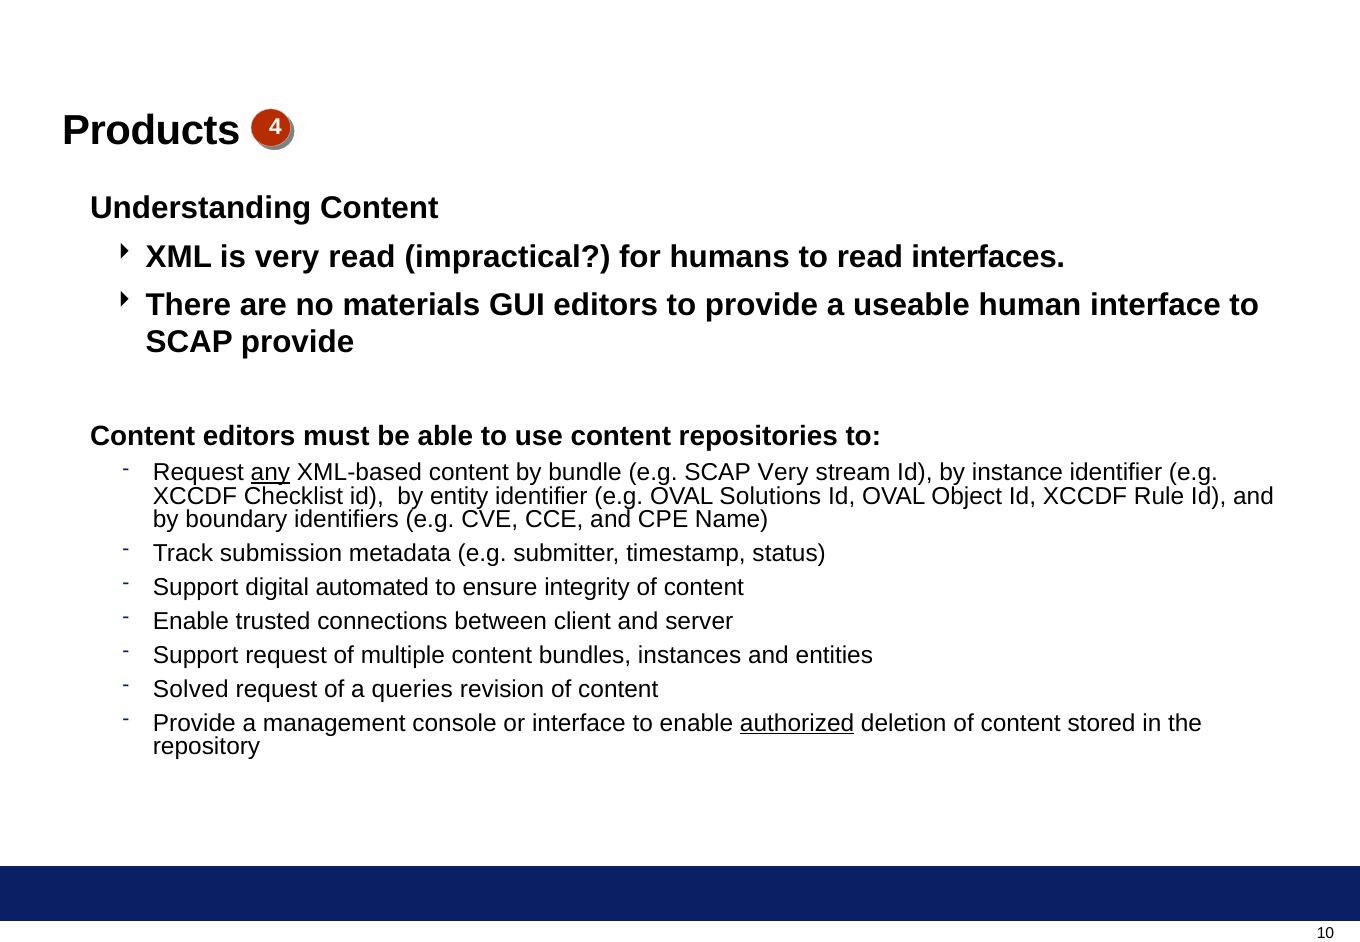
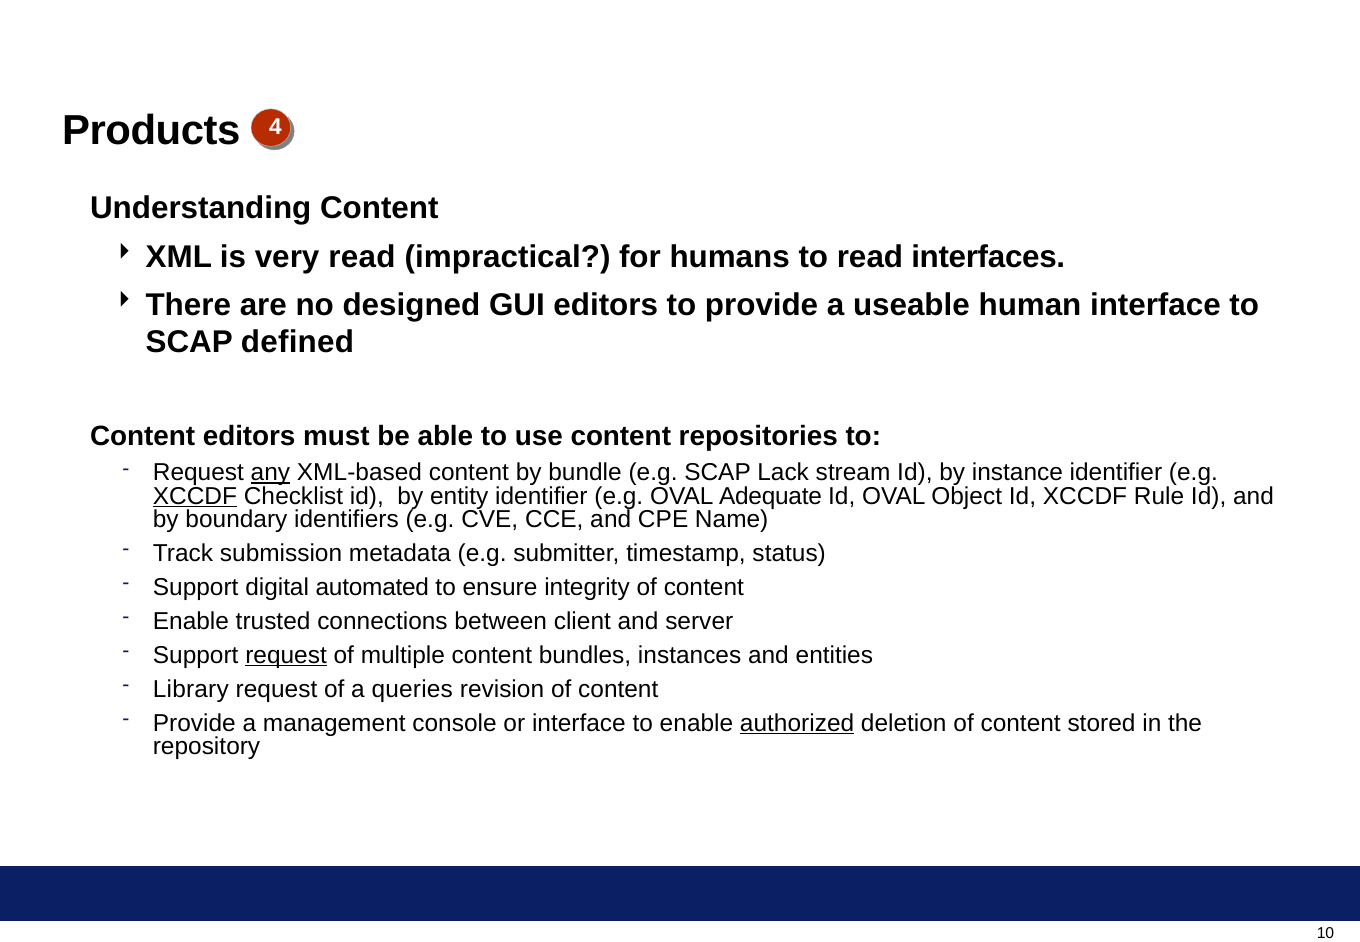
materials: materials -> designed
SCAP provide: provide -> defined
SCAP Very: Very -> Lack
XCCDF at (195, 496) underline: none -> present
Solutions: Solutions -> Adequate
request at (286, 655) underline: none -> present
Solved: Solved -> Library
